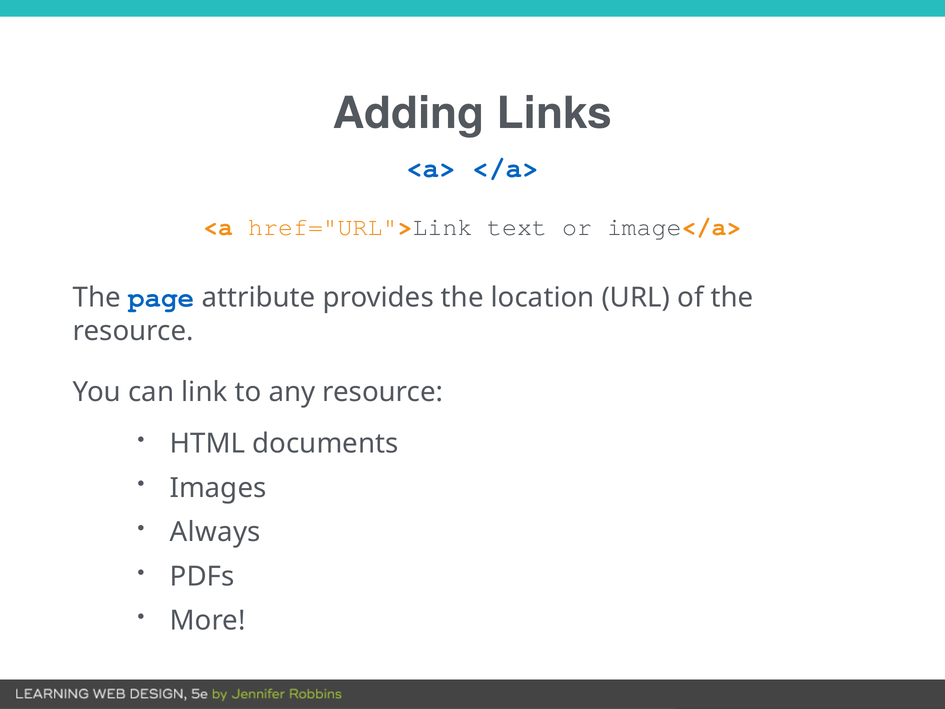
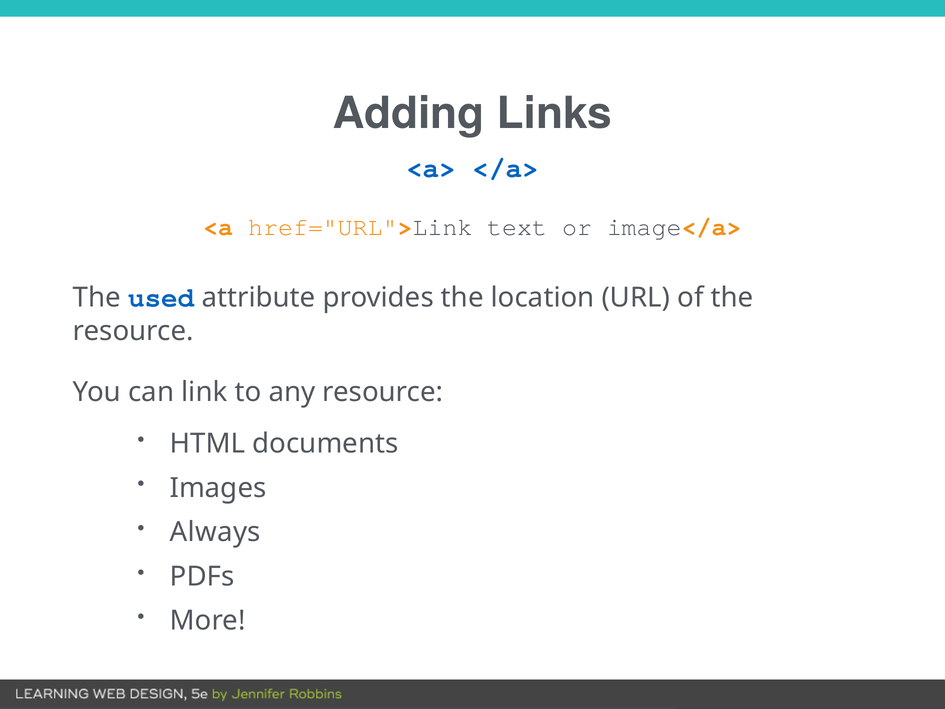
page: page -> used
